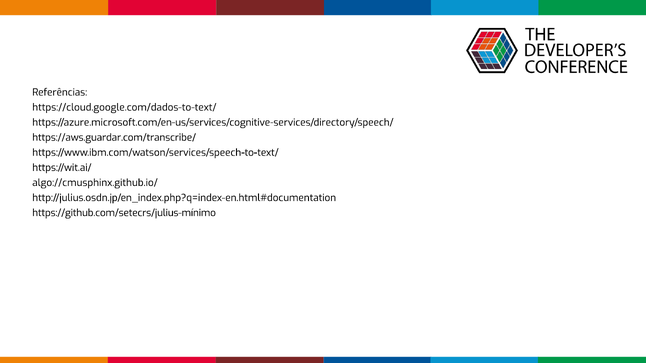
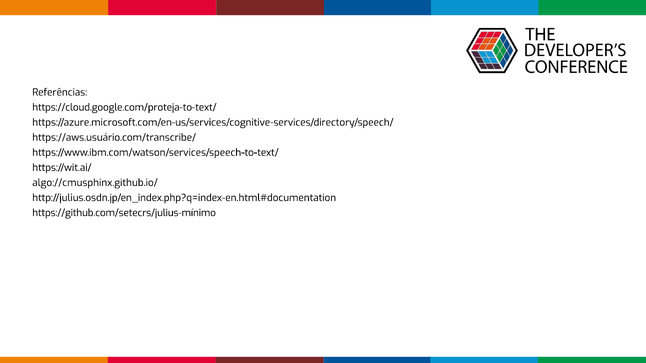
https://cloud.google.com/dados-to-text/: https://cloud.google.com/dados-to-text/ -> https://cloud.google.com/proteja-to-text/
https://aws.guardar.com/transcribe/: https://aws.guardar.com/transcribe/ -> https://aws.usuário.com/transcribe/
